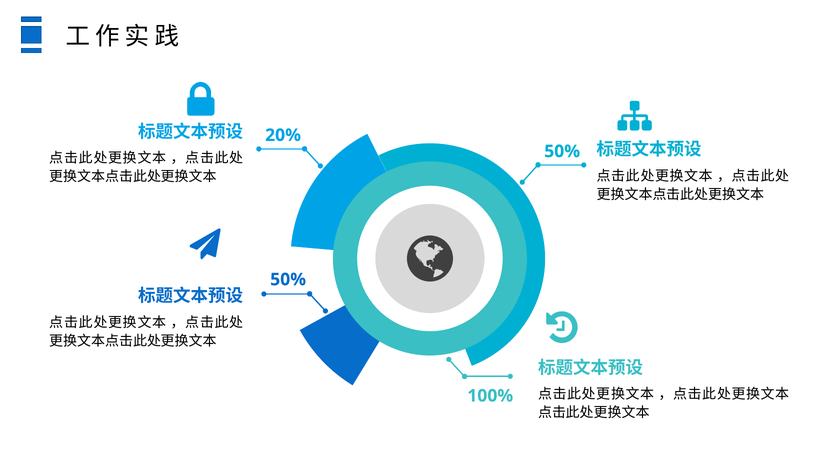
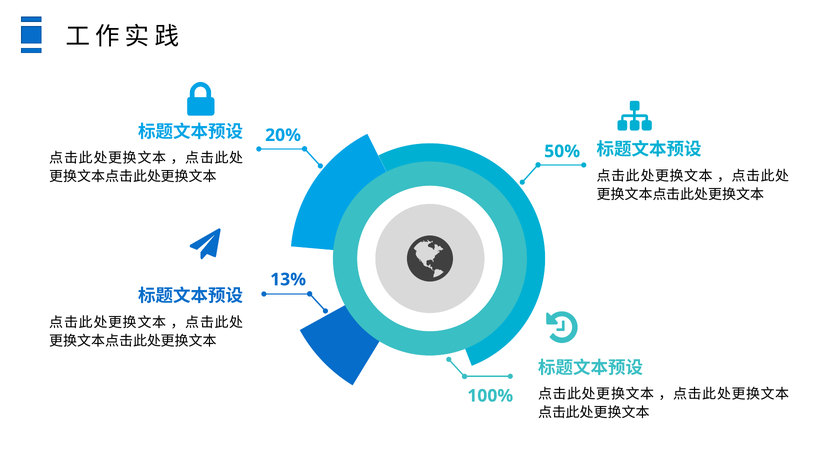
50% at (288, 279): 50% -> 13%
